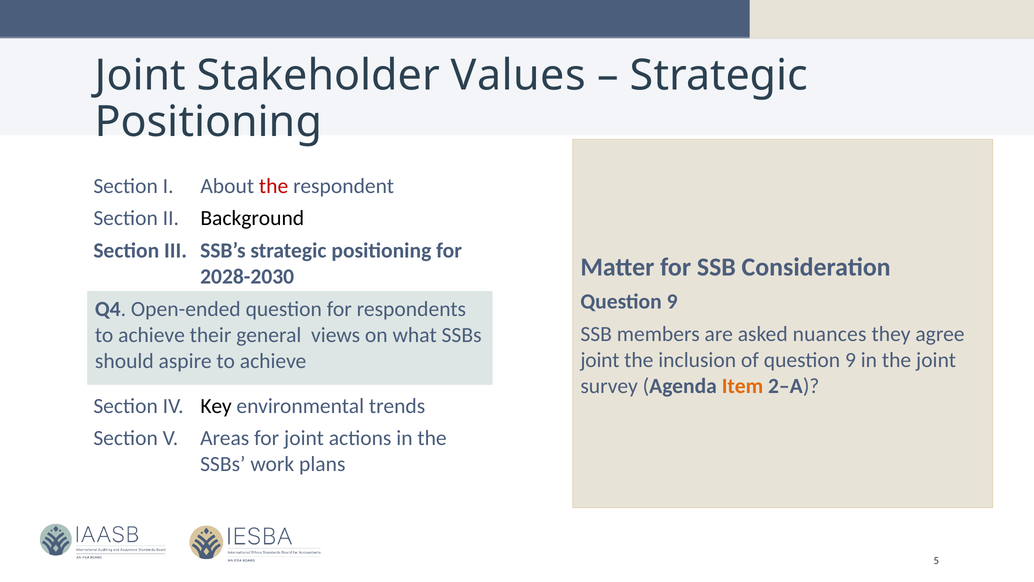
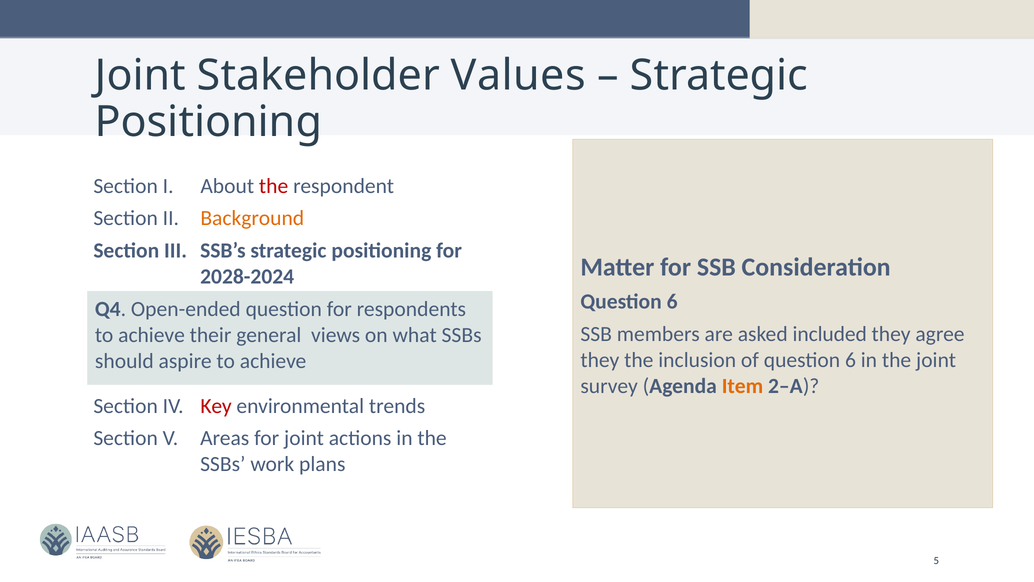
Background colour: black -> orange
2028-2030: 2028-2030 -> 2028-2024
9 at (672, 302): 9 -> 6
nuances: nuances -> included
joint at (600, 360): joint -> they
of question 9: 9 -> 6
Key colour: black -> red
